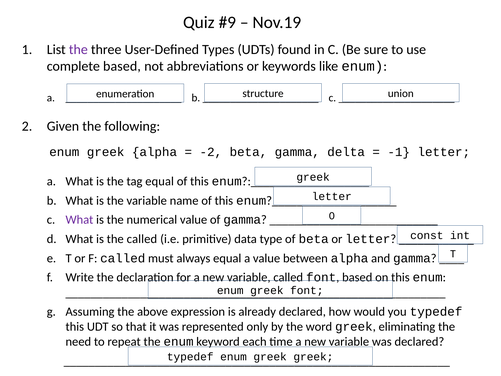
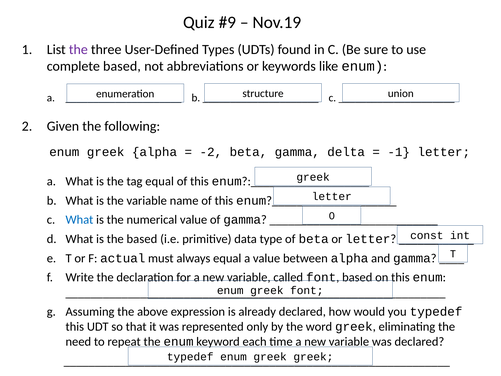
What at (79, 220) colour: purple -> blue
the called: called -> based
F called: called -> actual
